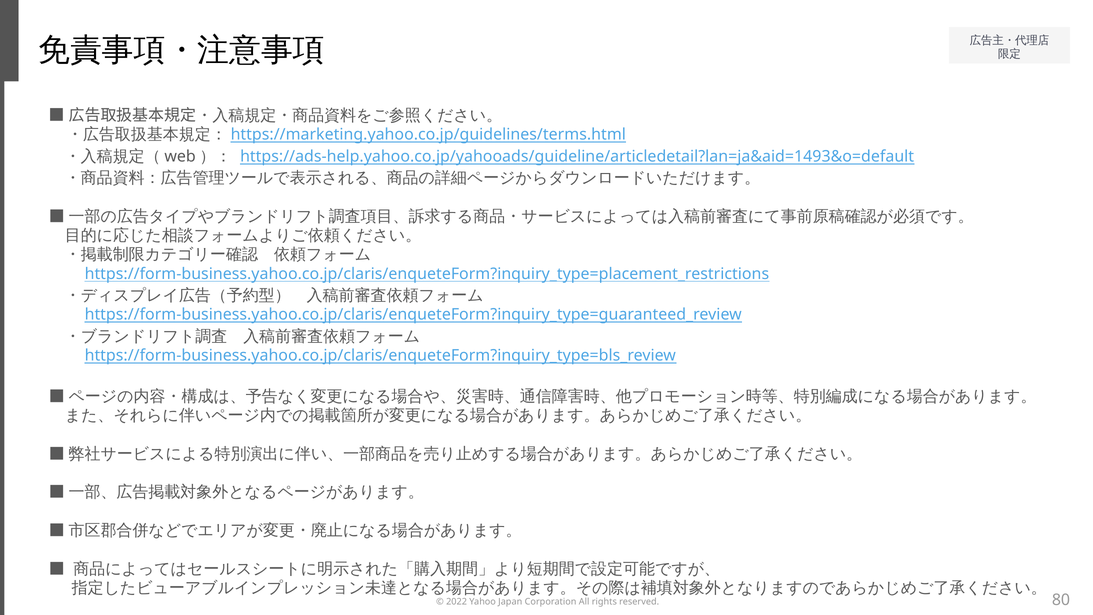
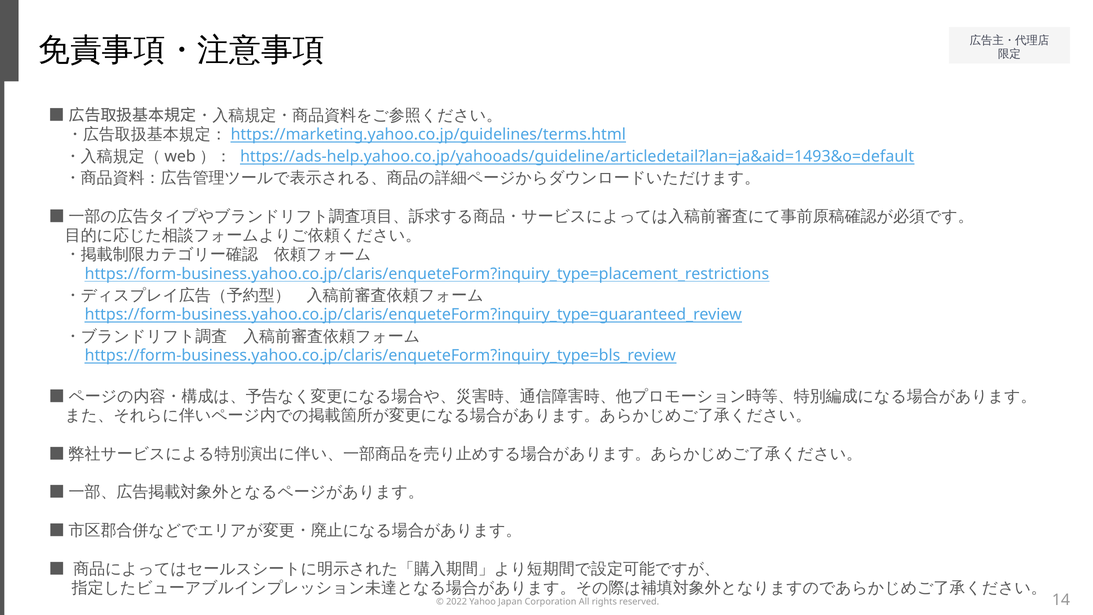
80: 80 -> 14
